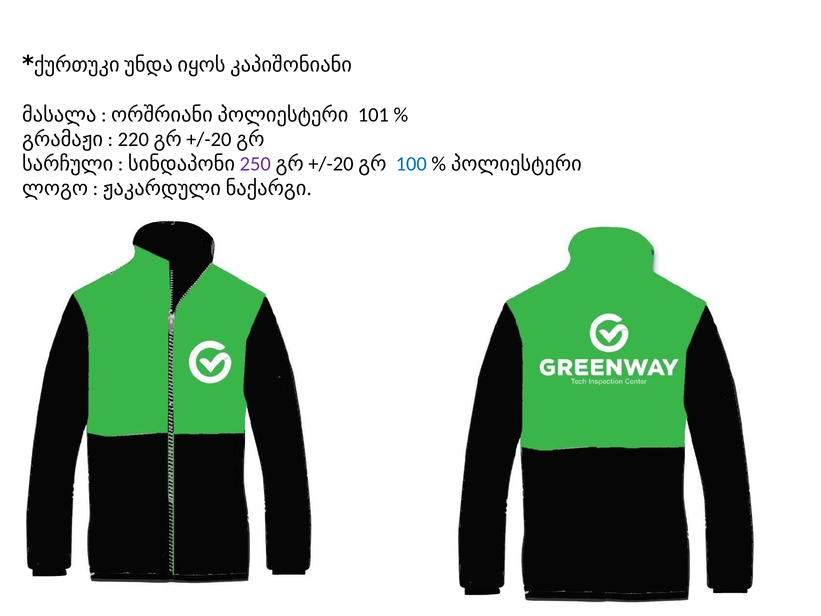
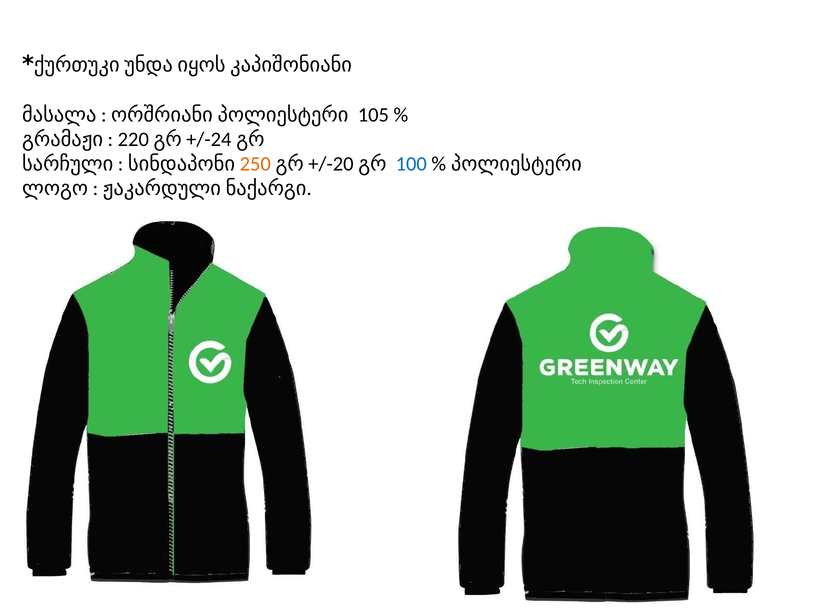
101: 101 -> 105
220 +/-20: +/-20 -> +/-24
250 colour: purple -> orange
